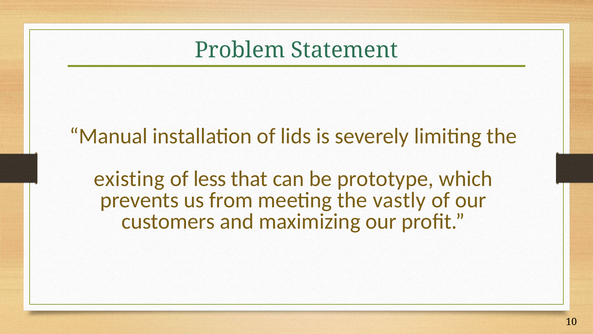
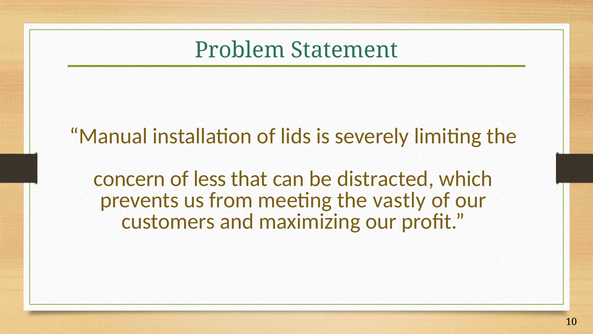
existing: existing -> concern
prototype: prototype -> distracted
